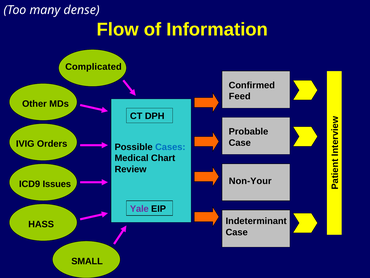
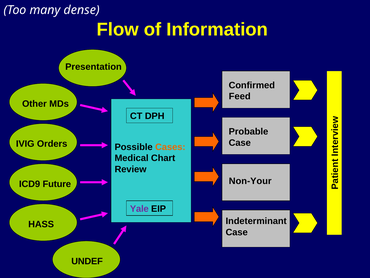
Complicated: Complicated -> Presentation
Cases colour: blue -> orange
Issues: Issues -> Future
SMALL: SMALL -> UNDEF
